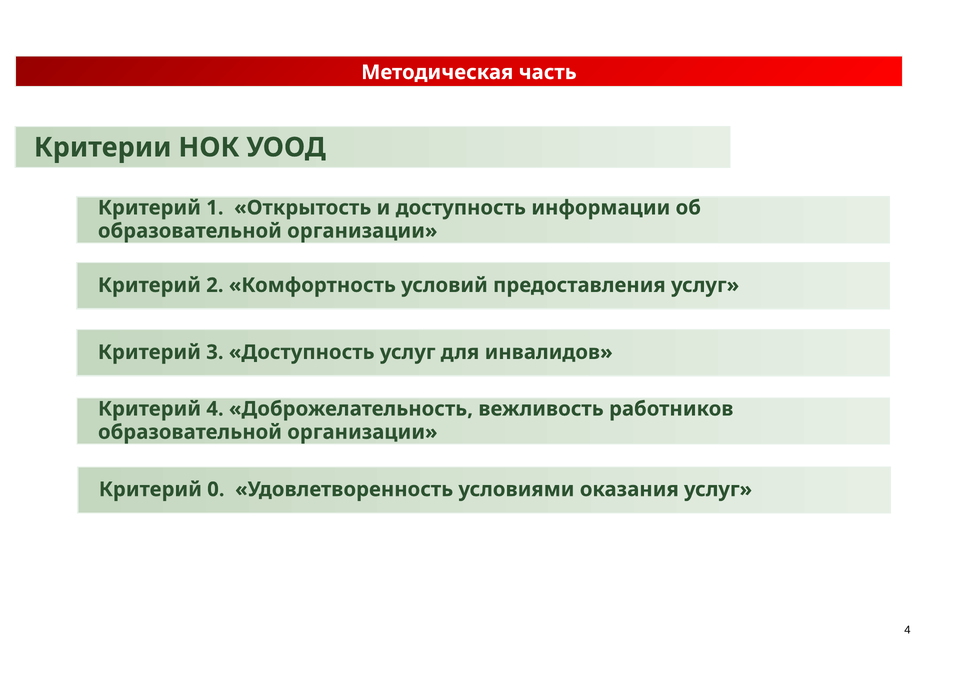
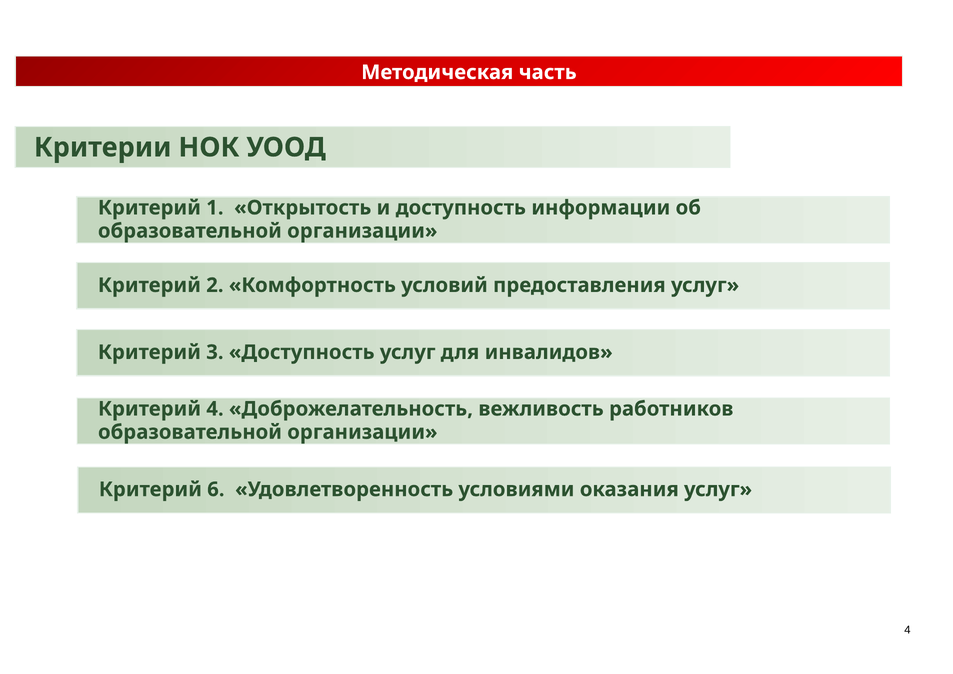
0: 0 -> 6
